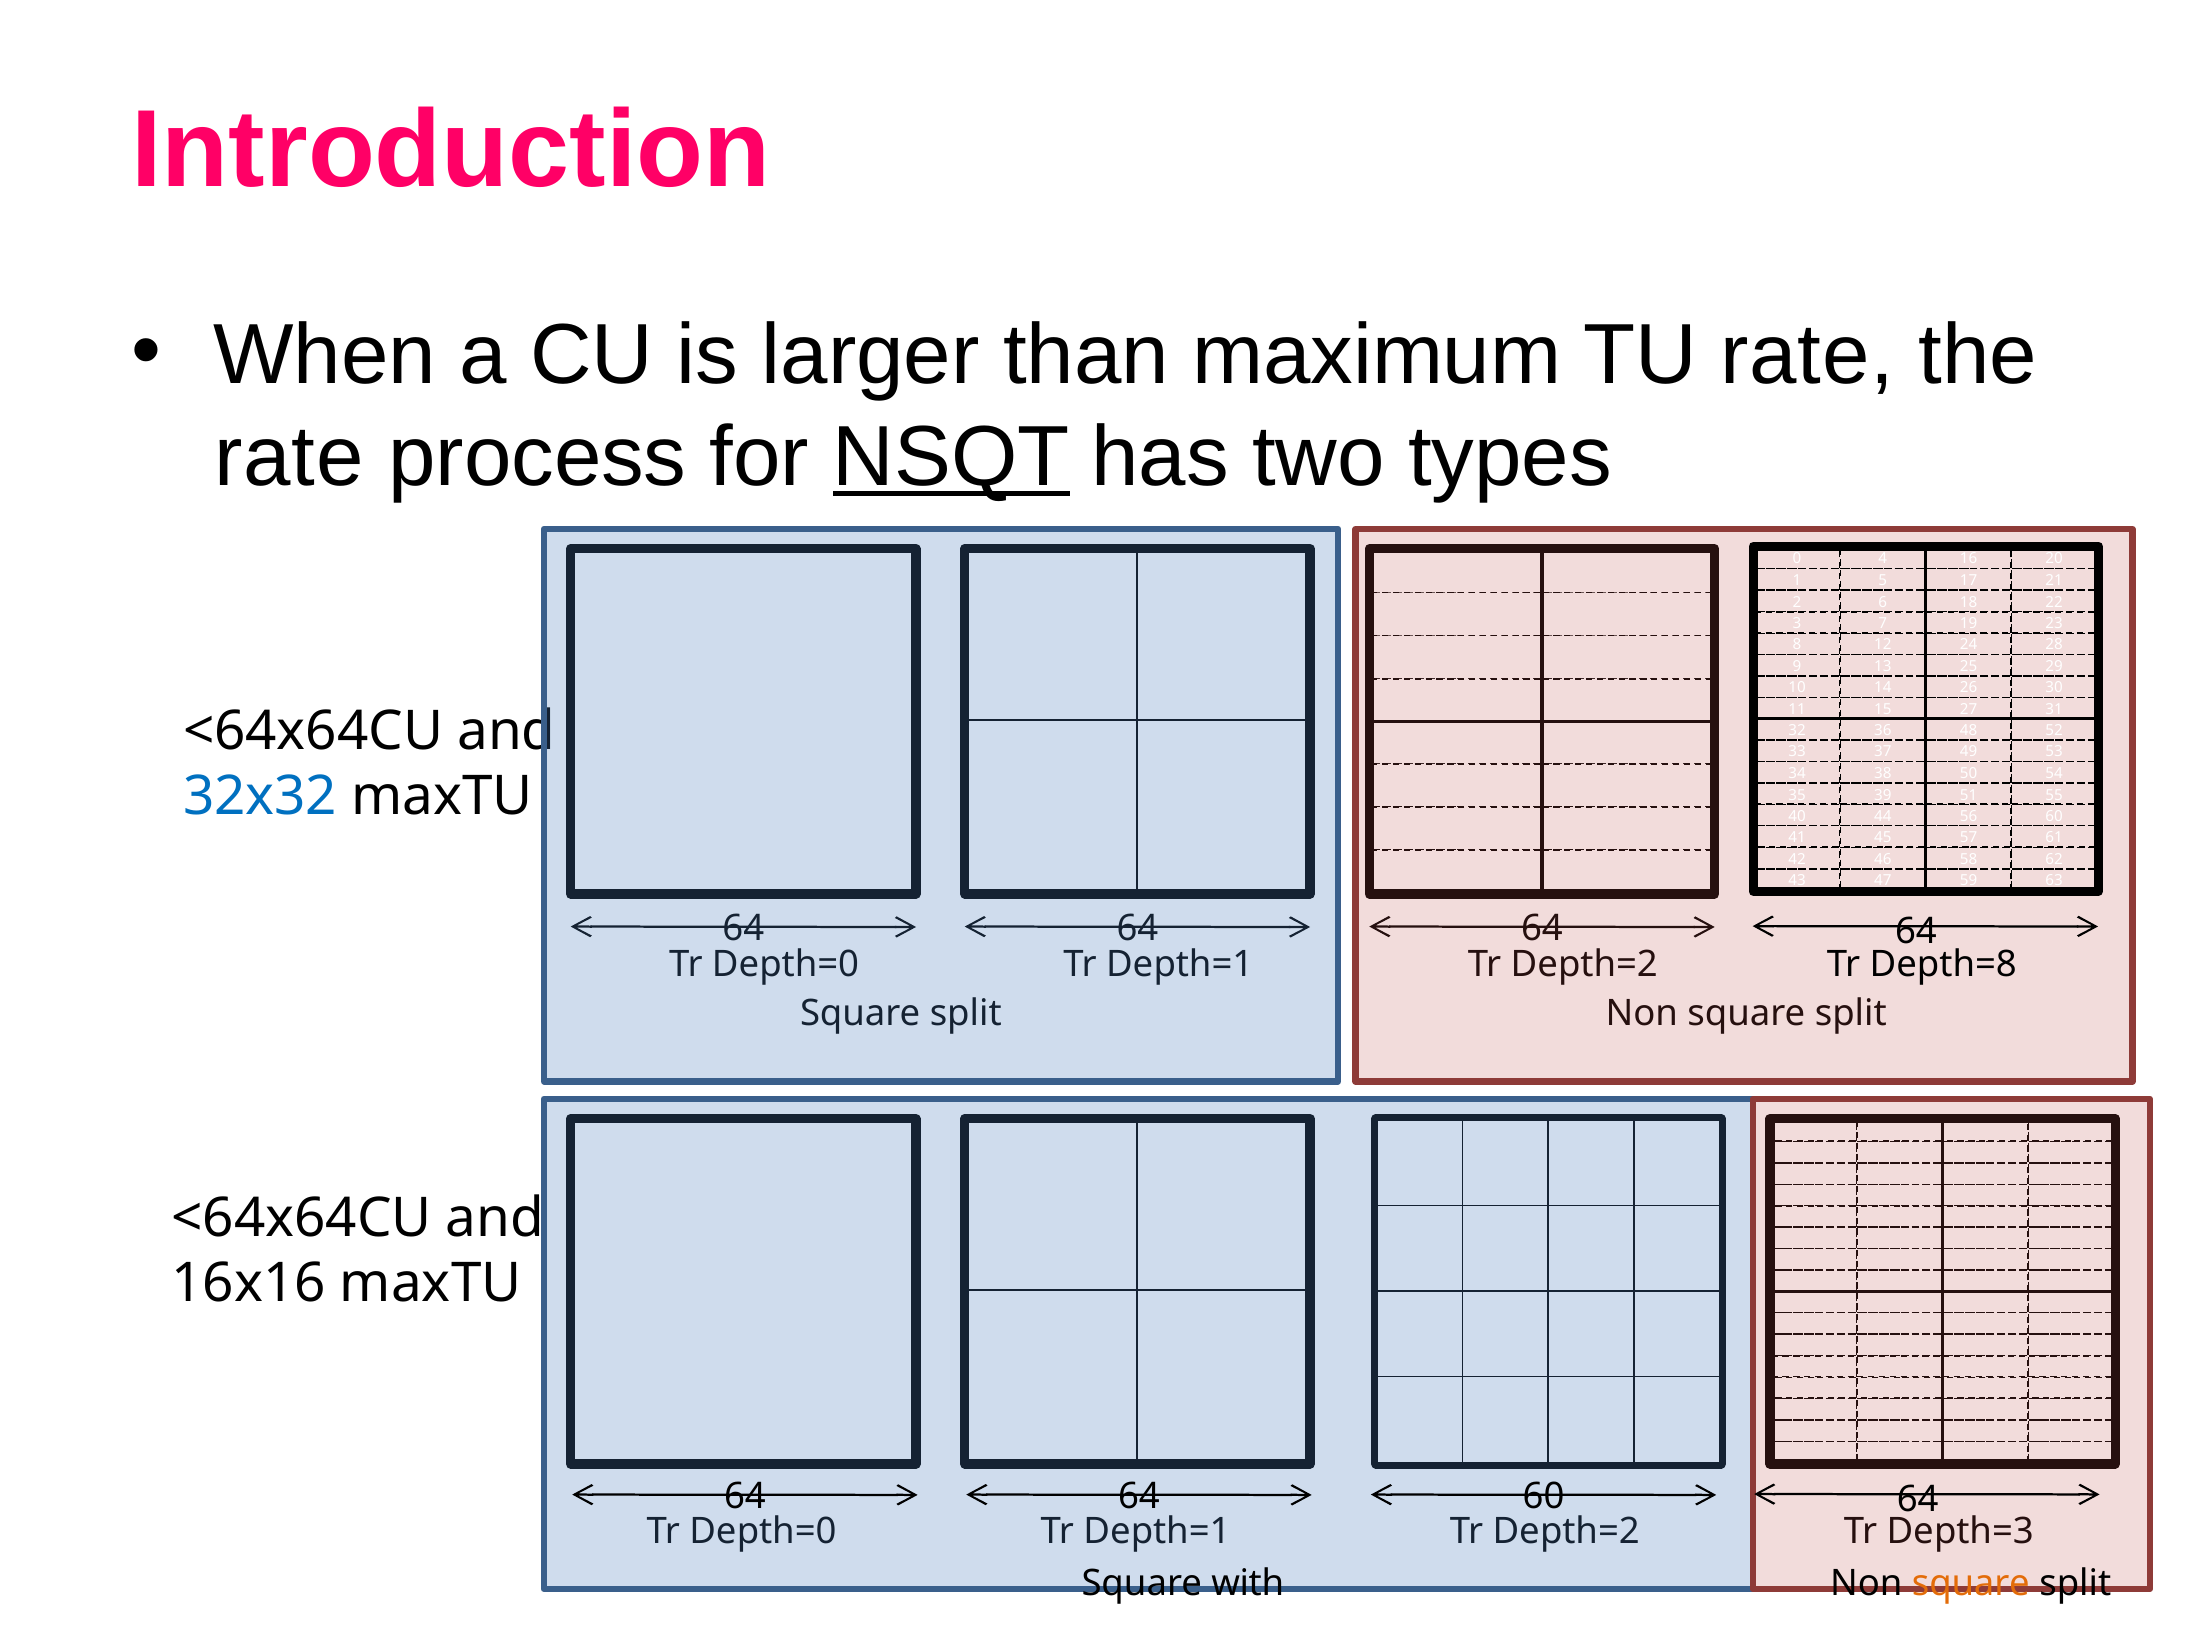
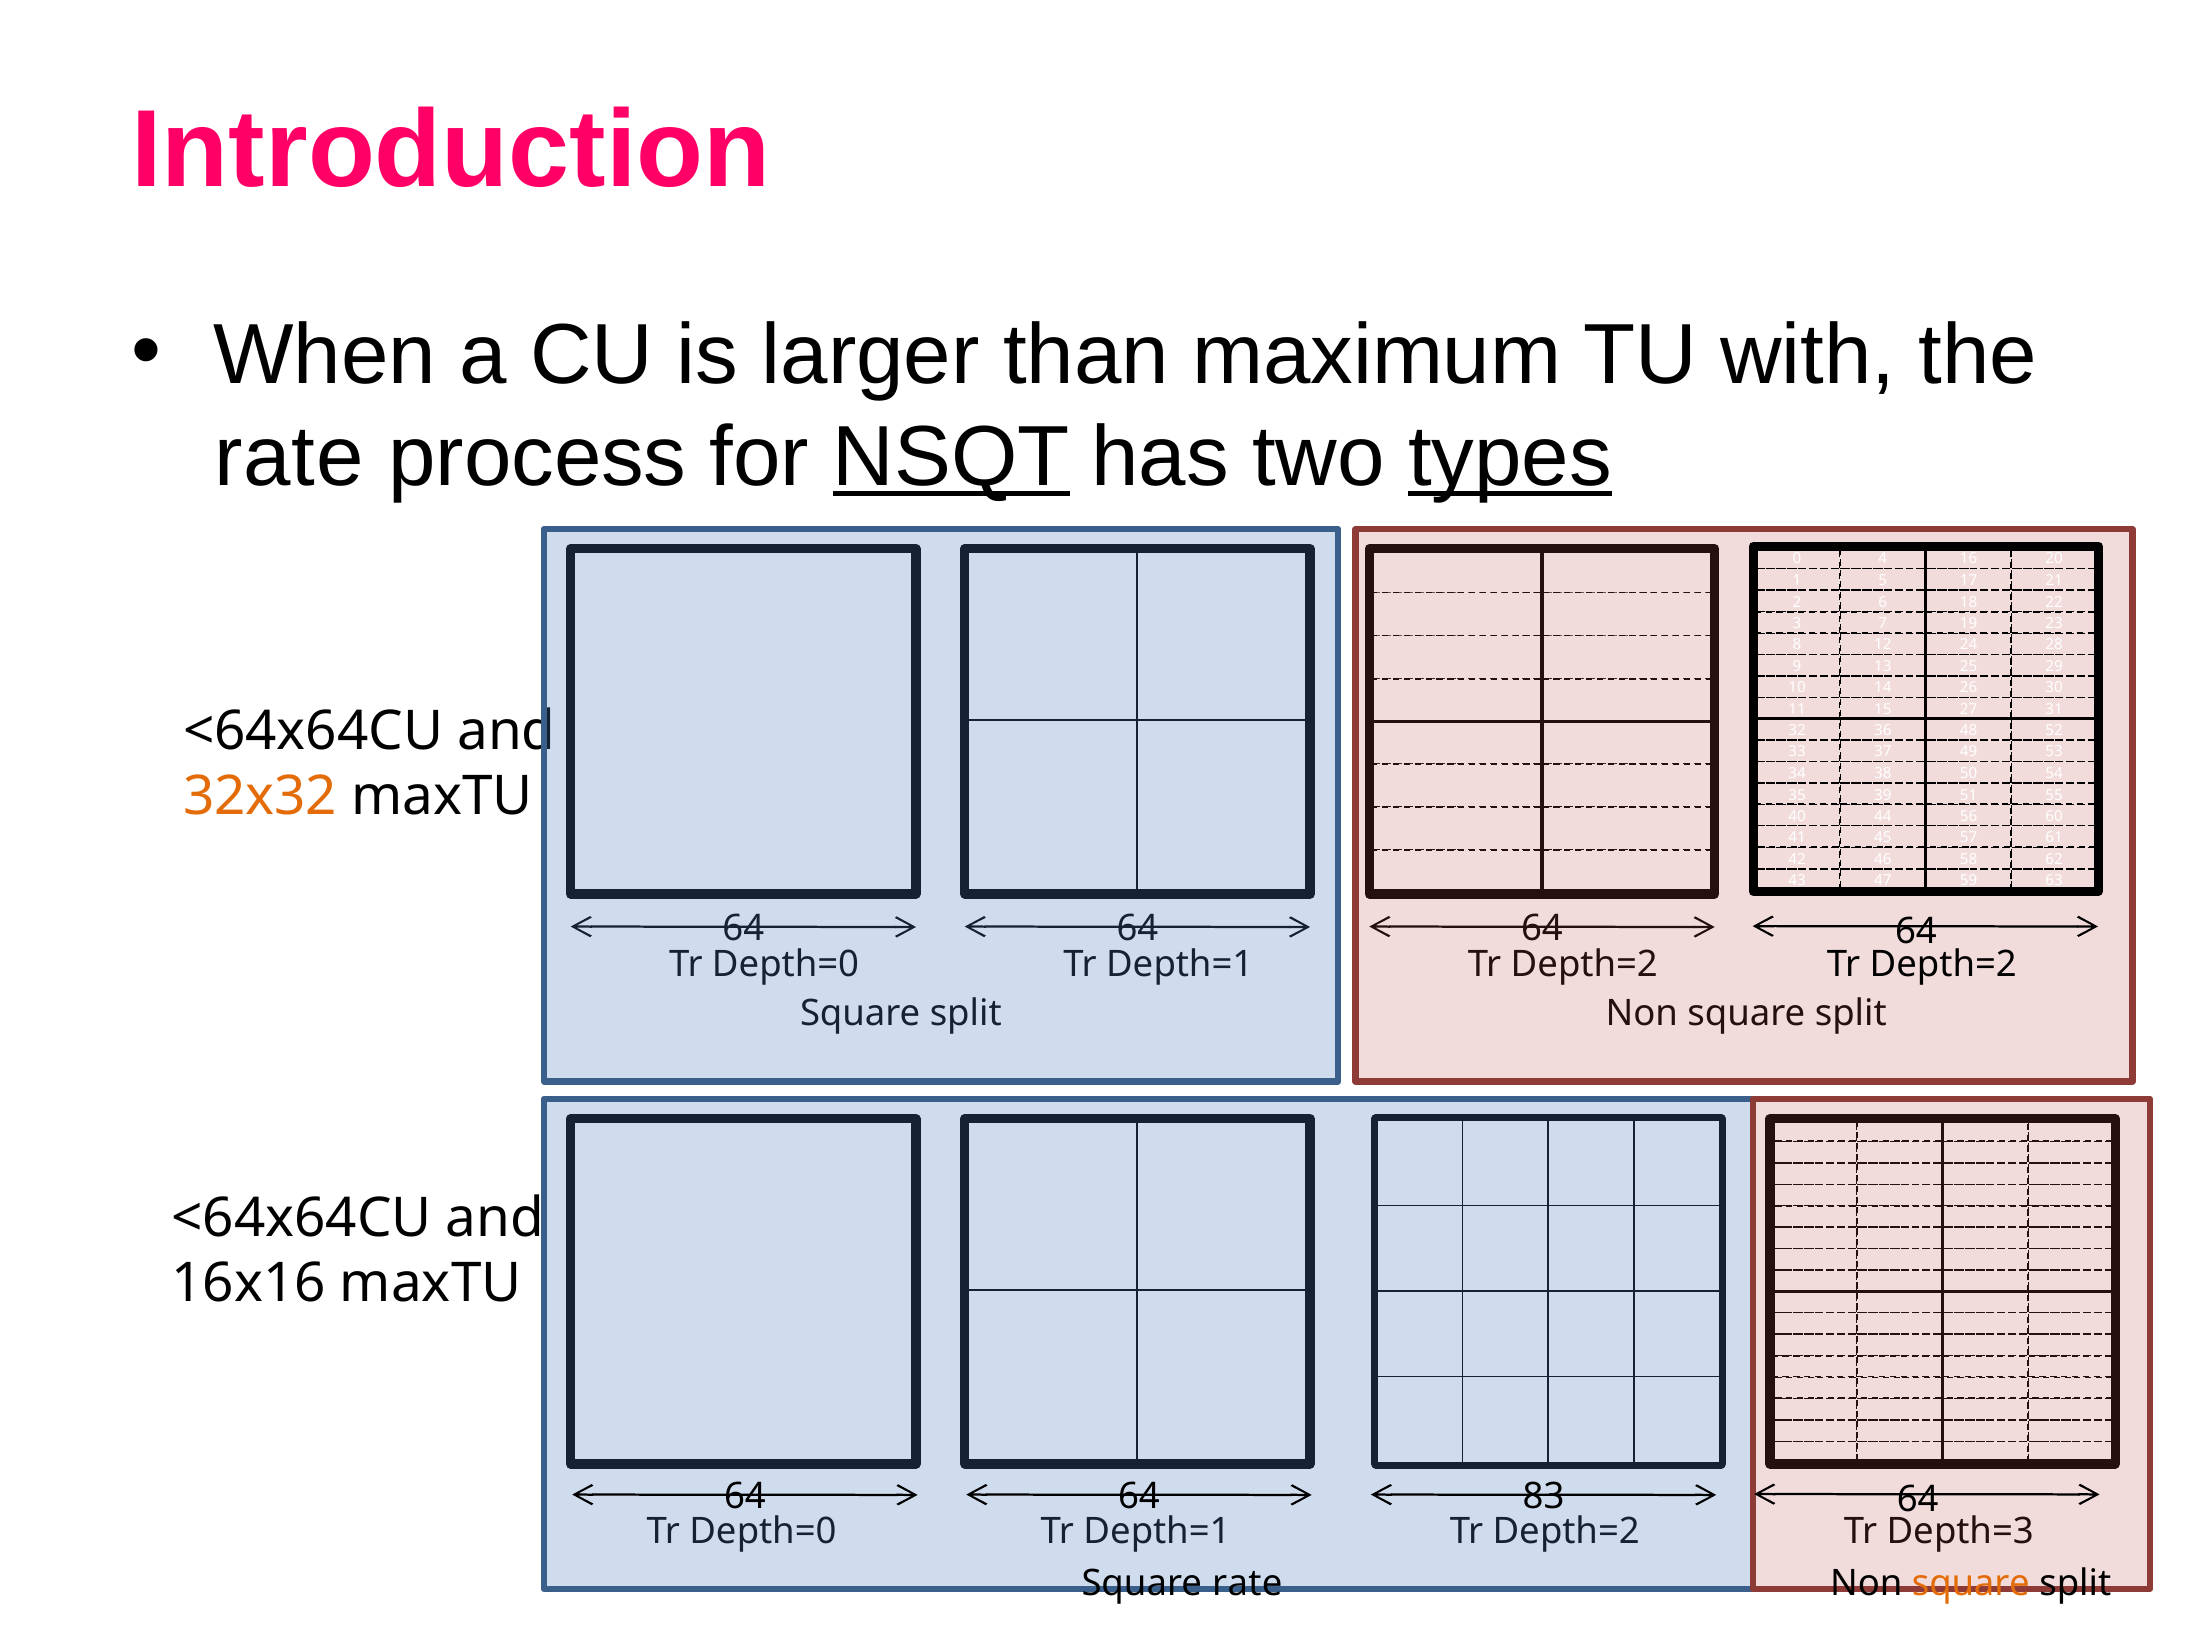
TU rate: rate -> with
types underline: none -> present
32x32 colour: blue -> orange
Depth=8 at (1943, 964): Depth=8 -> Depth=2
64 60: 60 -> 83
Square with: with -> rate
